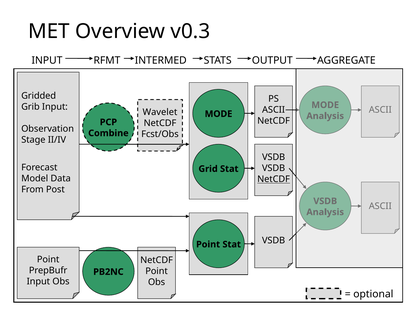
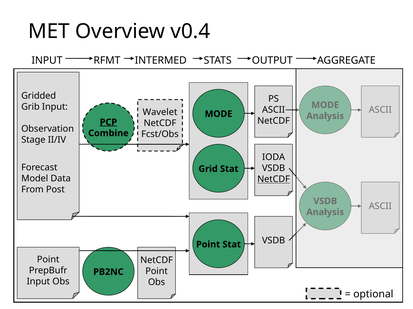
v0.3: v0.3 -> v0.4
PCP underline: none -> present
VSDB at (274, 158): VSDB -> IODA
